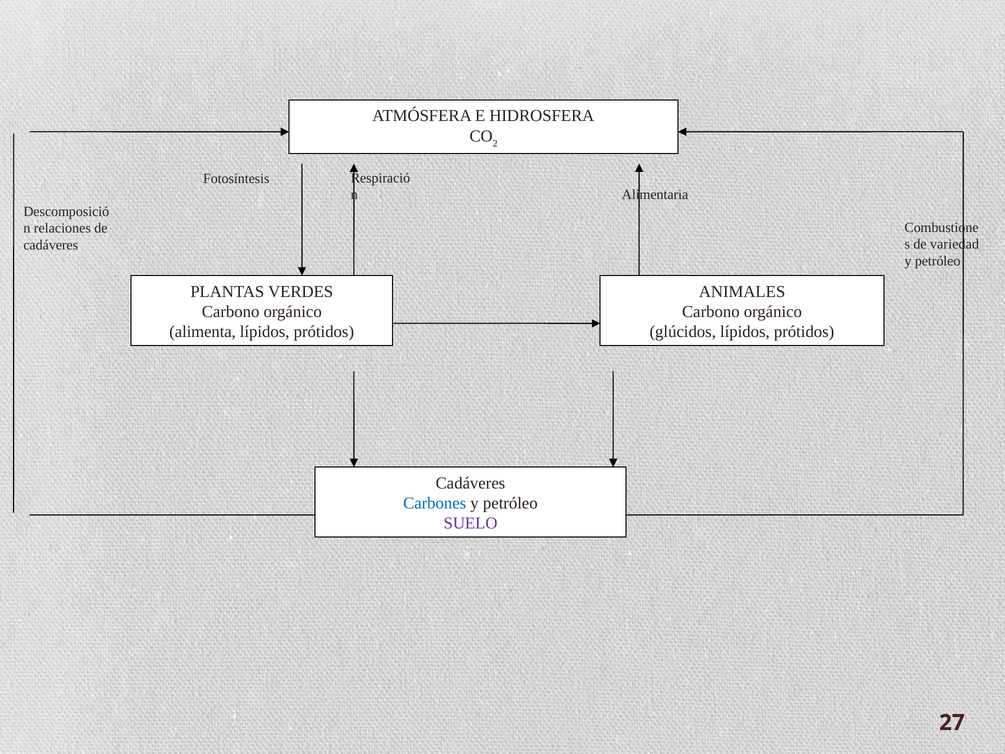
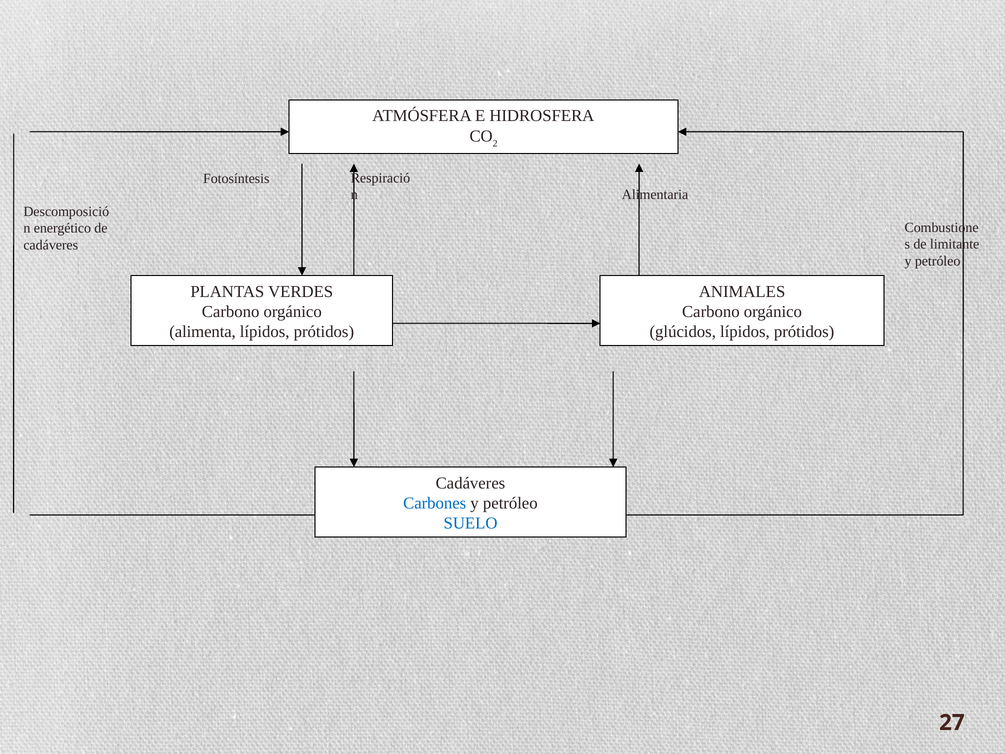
relaciones: relaciones -> energético
variedad: variedad -> limitante
SUELO colour: purple -> blue
